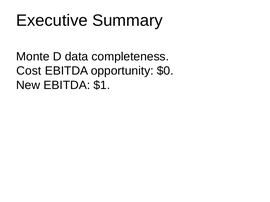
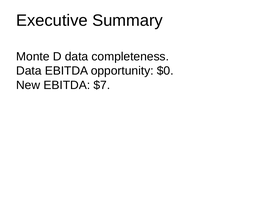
Cost at (29, 71): Cost -> Data
$1: $1 -> $7
